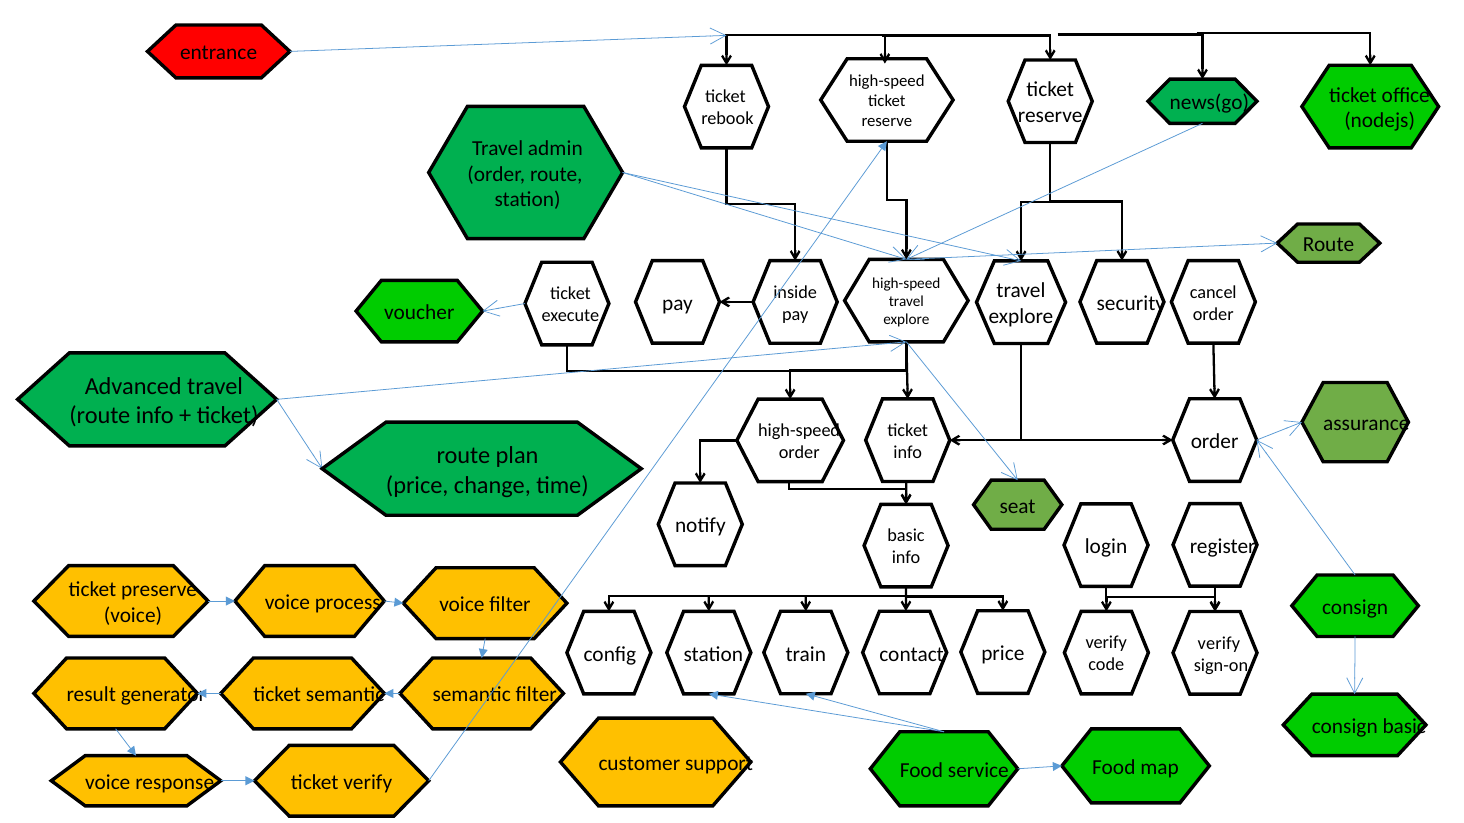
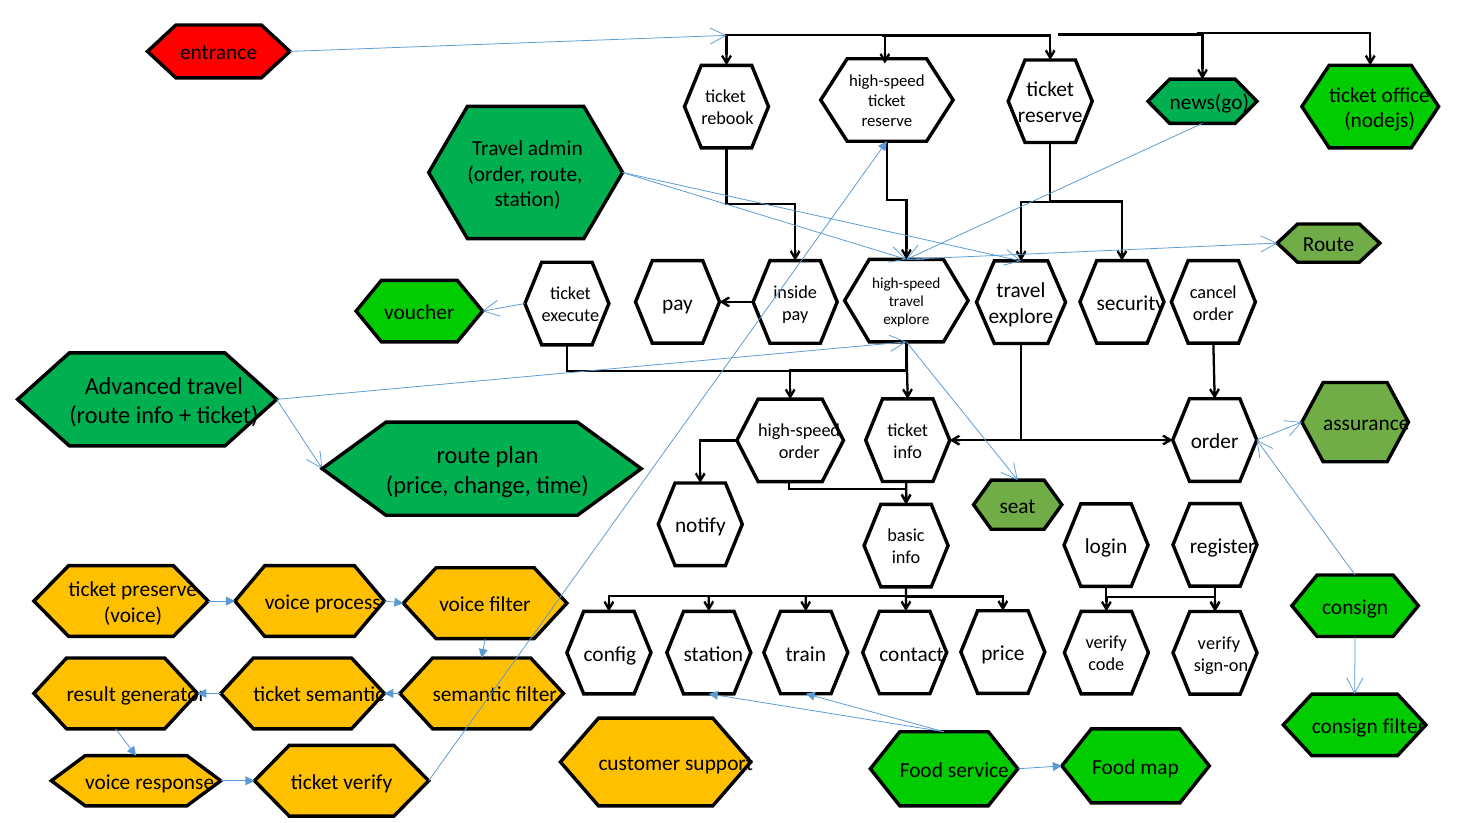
consign basic: basic -> filter
